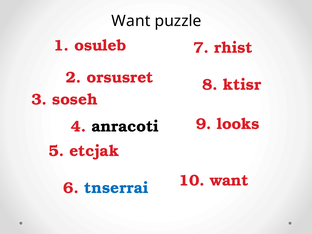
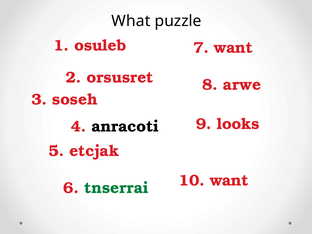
Want at (131, 21): Want -> What
7 rhist: rhist -> want
ktisr: ktisr -> arwe
tnserrai colour: blue -> green
